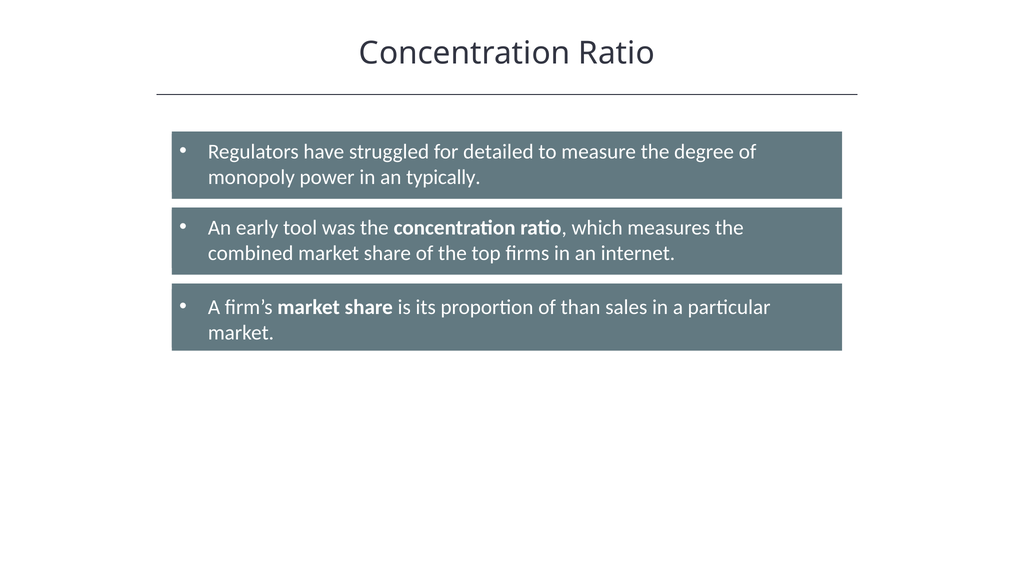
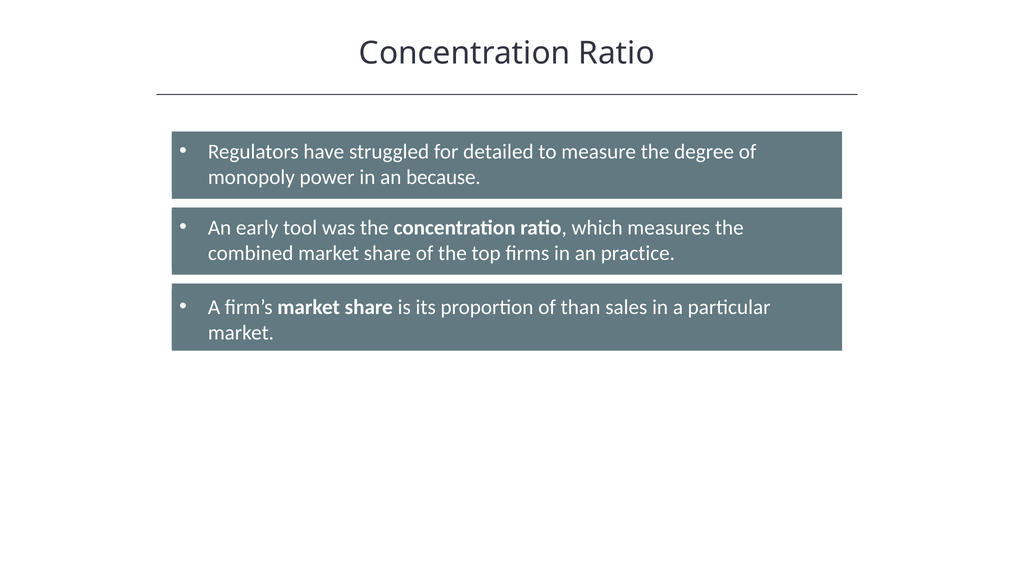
typically: typically -> because
internet: internet -> practice
